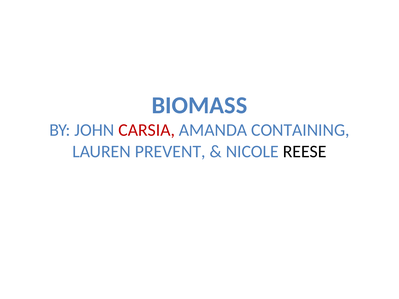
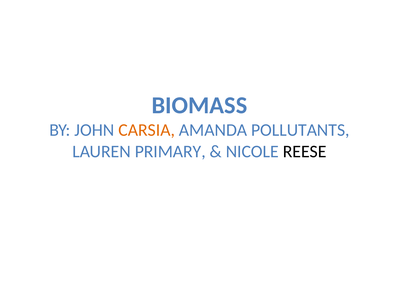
CARSIA colour: red -> orange
CONTAINING: CONTAINING -> POLLUTANTS
PREVENT: PREVENT -> PRIMARY
